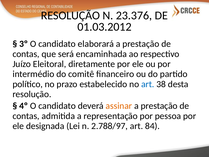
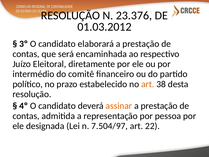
art at (148, 84) colour: blue -> orange
2.788/97: 2.788/97 -> 7.504/97
84: 84 -> 22
